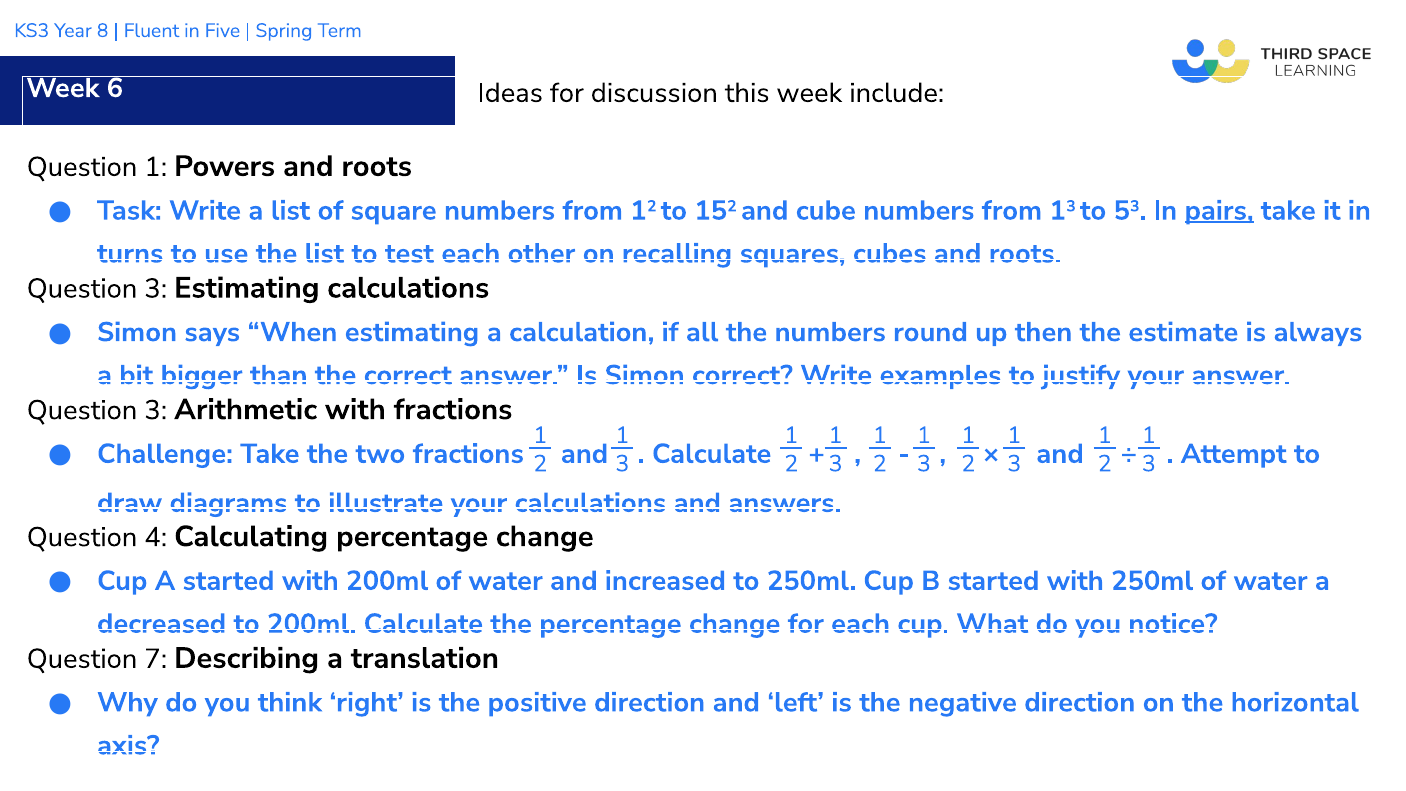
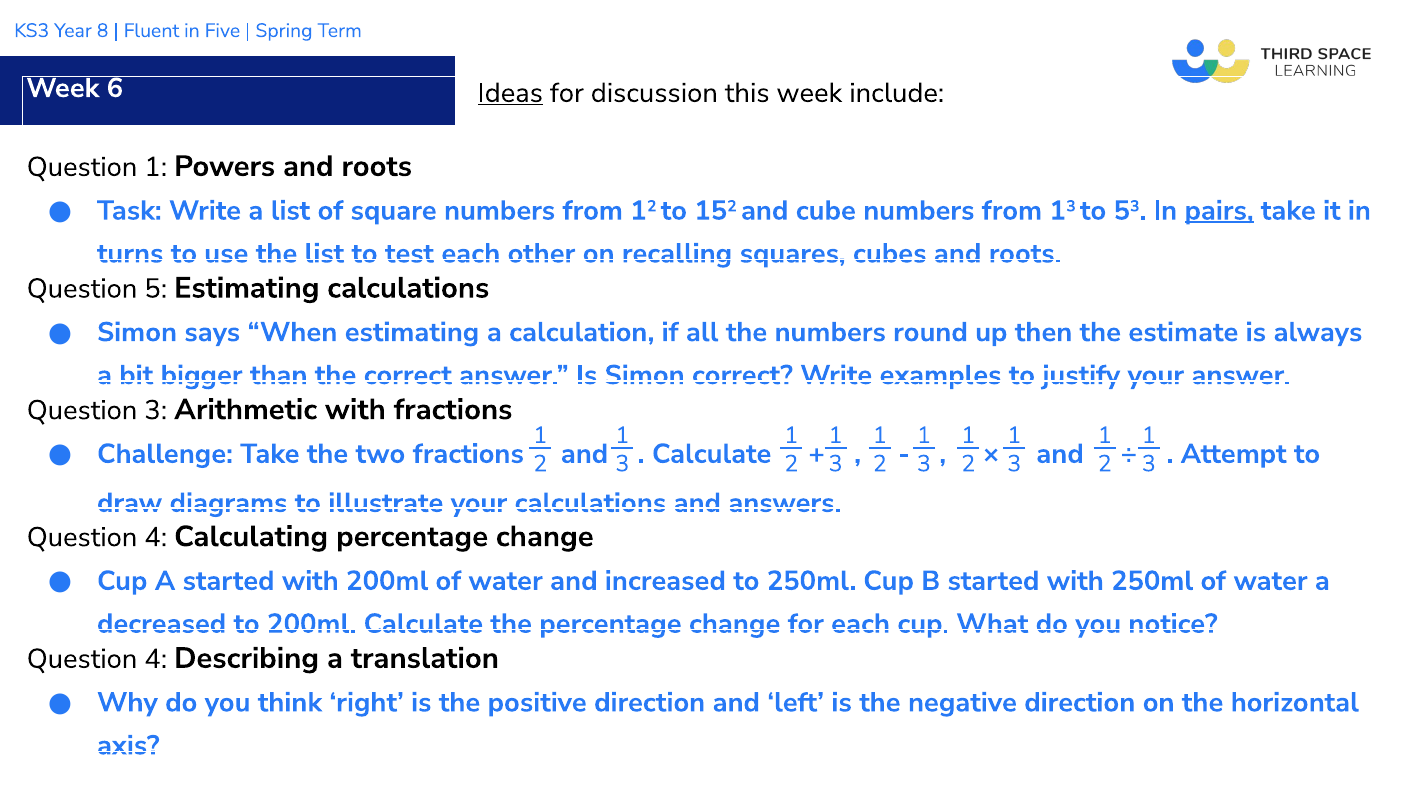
Ideas underline: none -> present
3 at (156, 289): 3 -> 5
7 at (156, 659): 7 -> 4
